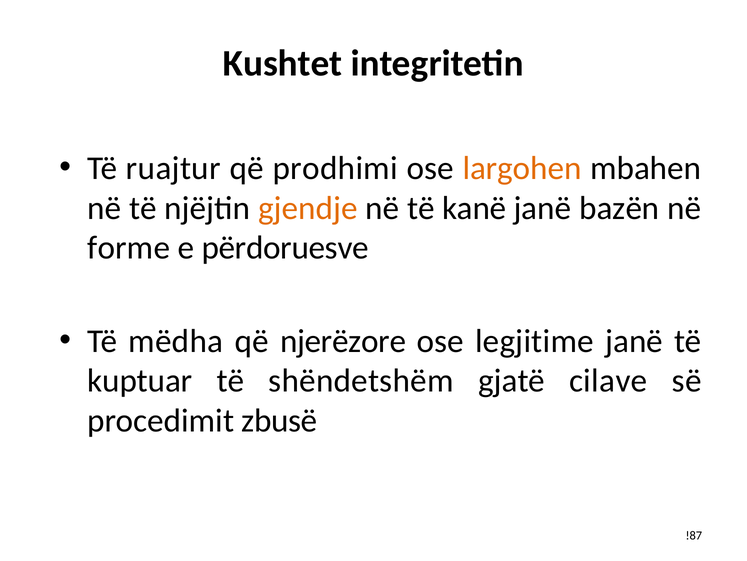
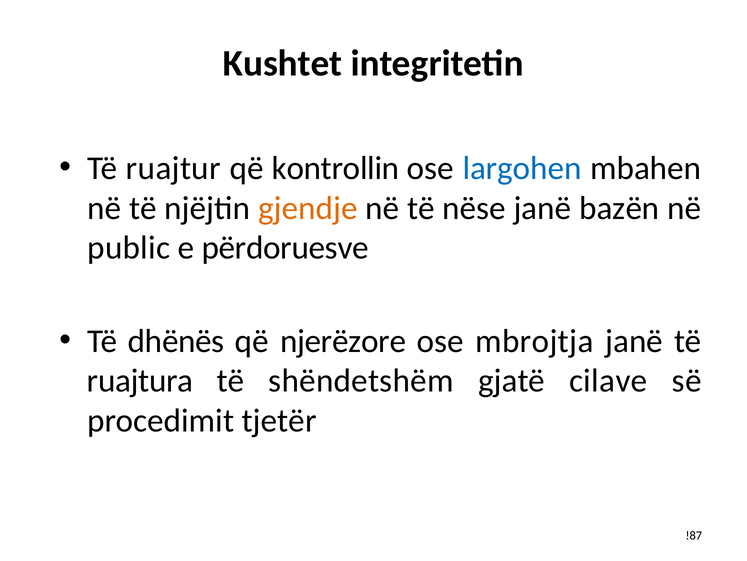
prodhimi: prodhimi -> kontrollin
largohen colour: orange -> blue
kanë: kanë -> nëse
forme: forme -> public
mëdha: mëdha -> dhënës
legjitime: legjitime -> mbrojtja
kuptuar: kuptuar -> ruajtura
zbusë: zbusë -> tjetër
